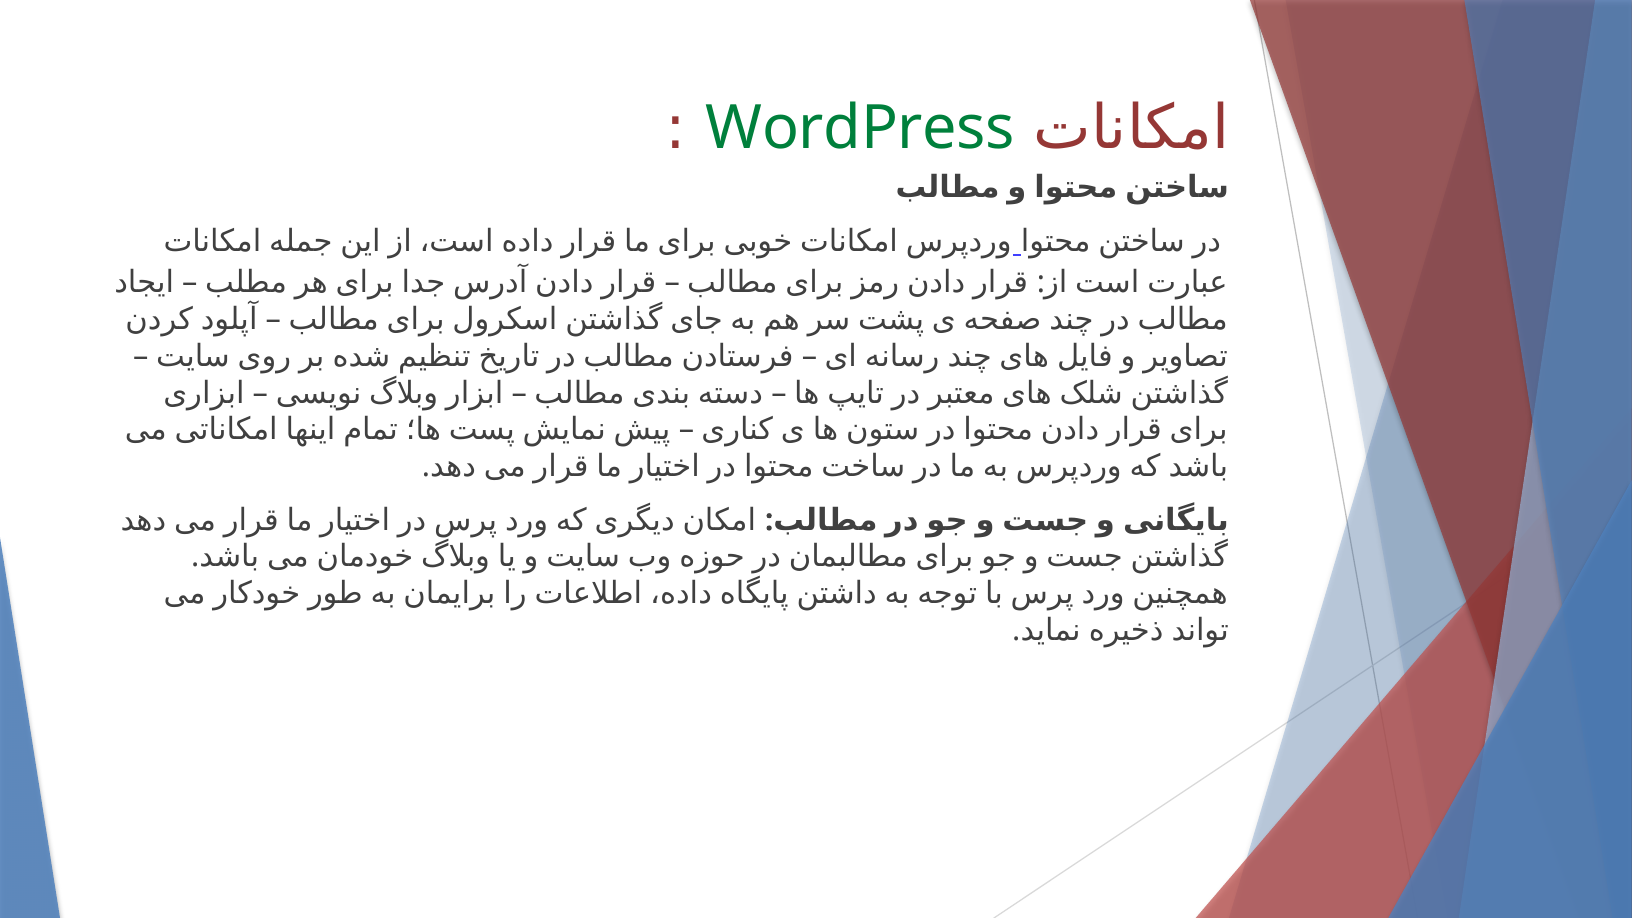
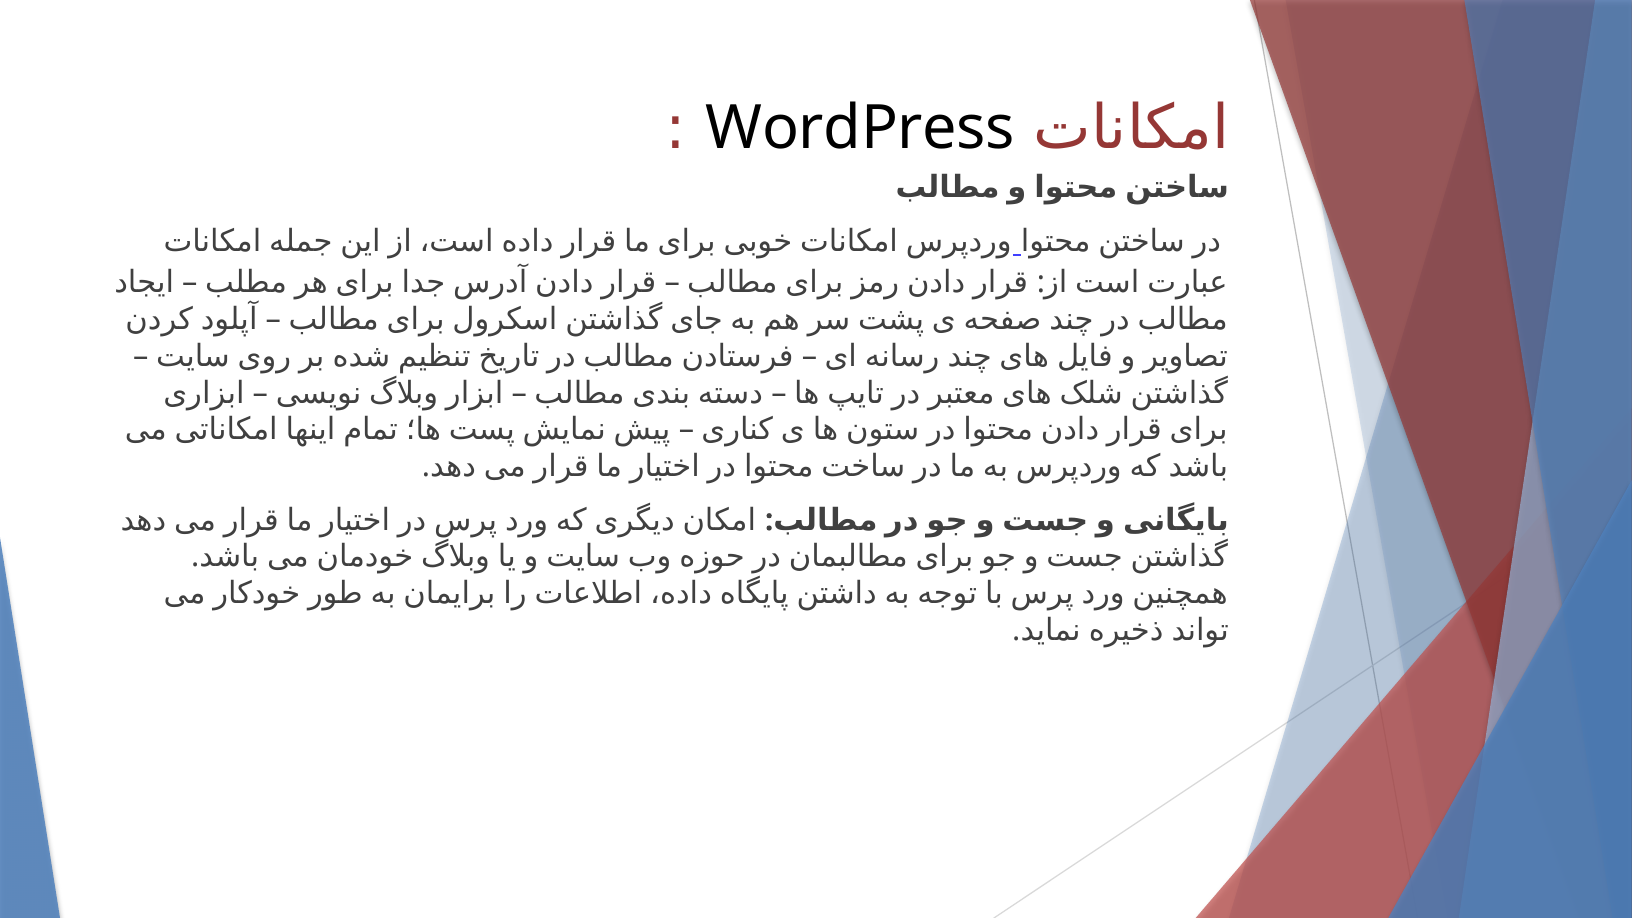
WordPress colour: green -> black
